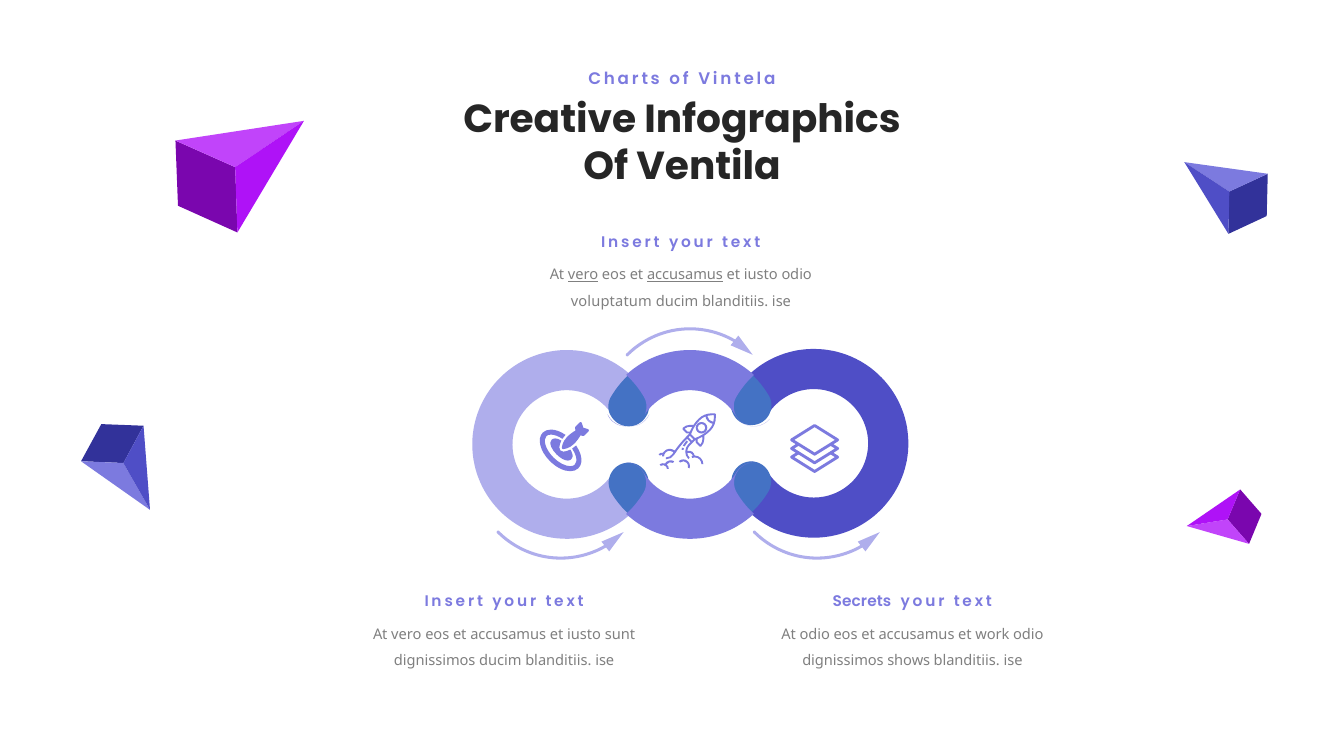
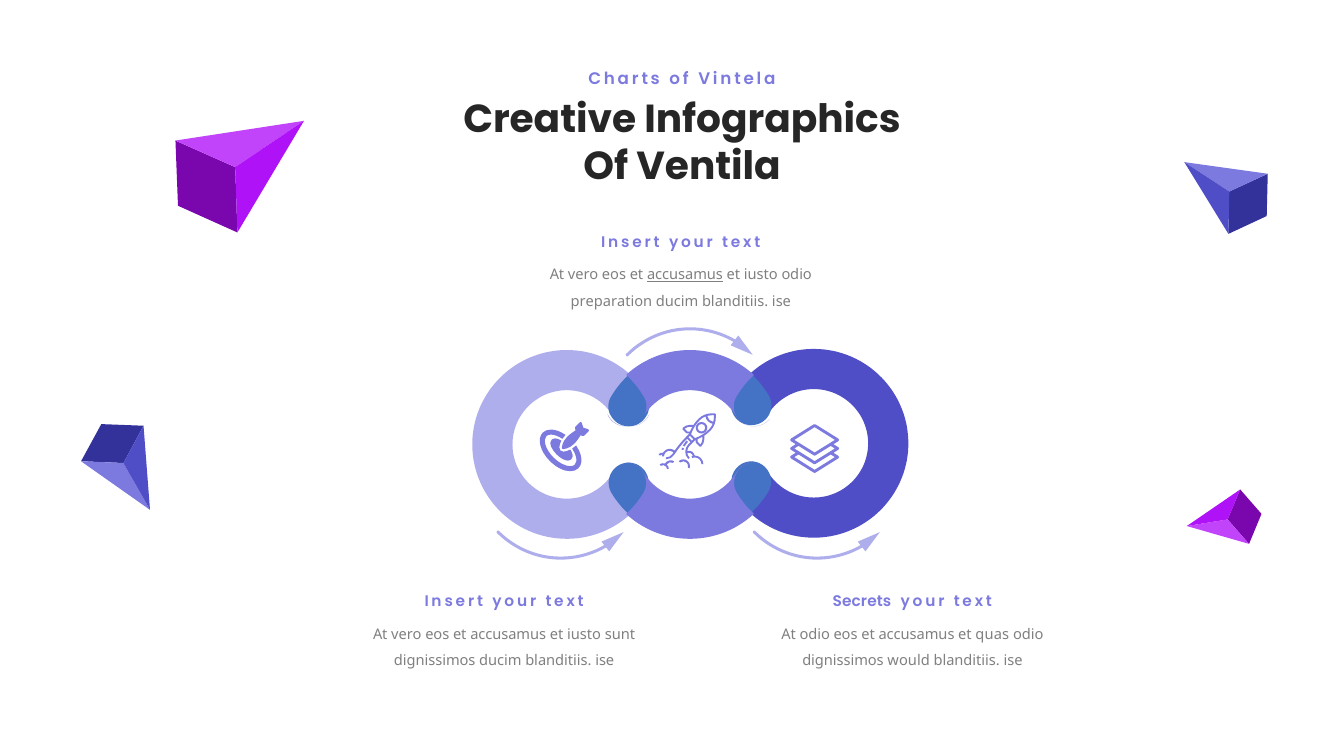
vero at (583, 275) underline: present -> none
voluptatum: voluptatum -> preparation
work: work -> quas
shows: shows -> would
